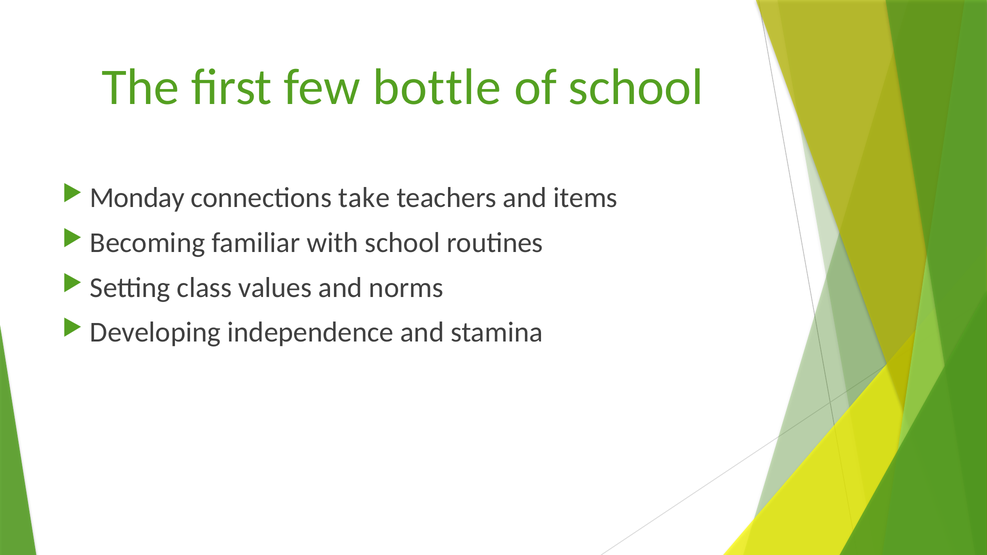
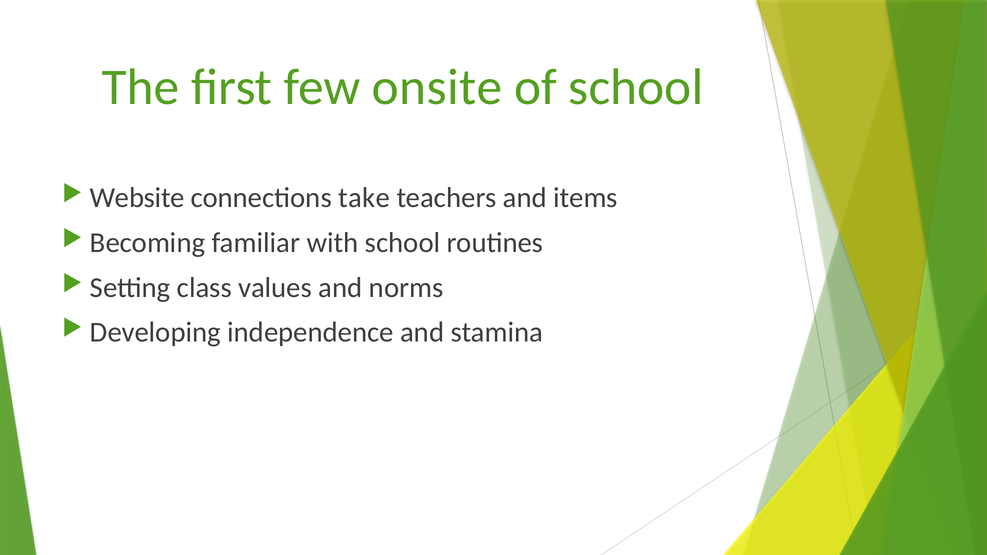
bottle: bottle -> onsite
Monday: Monday -> Website
